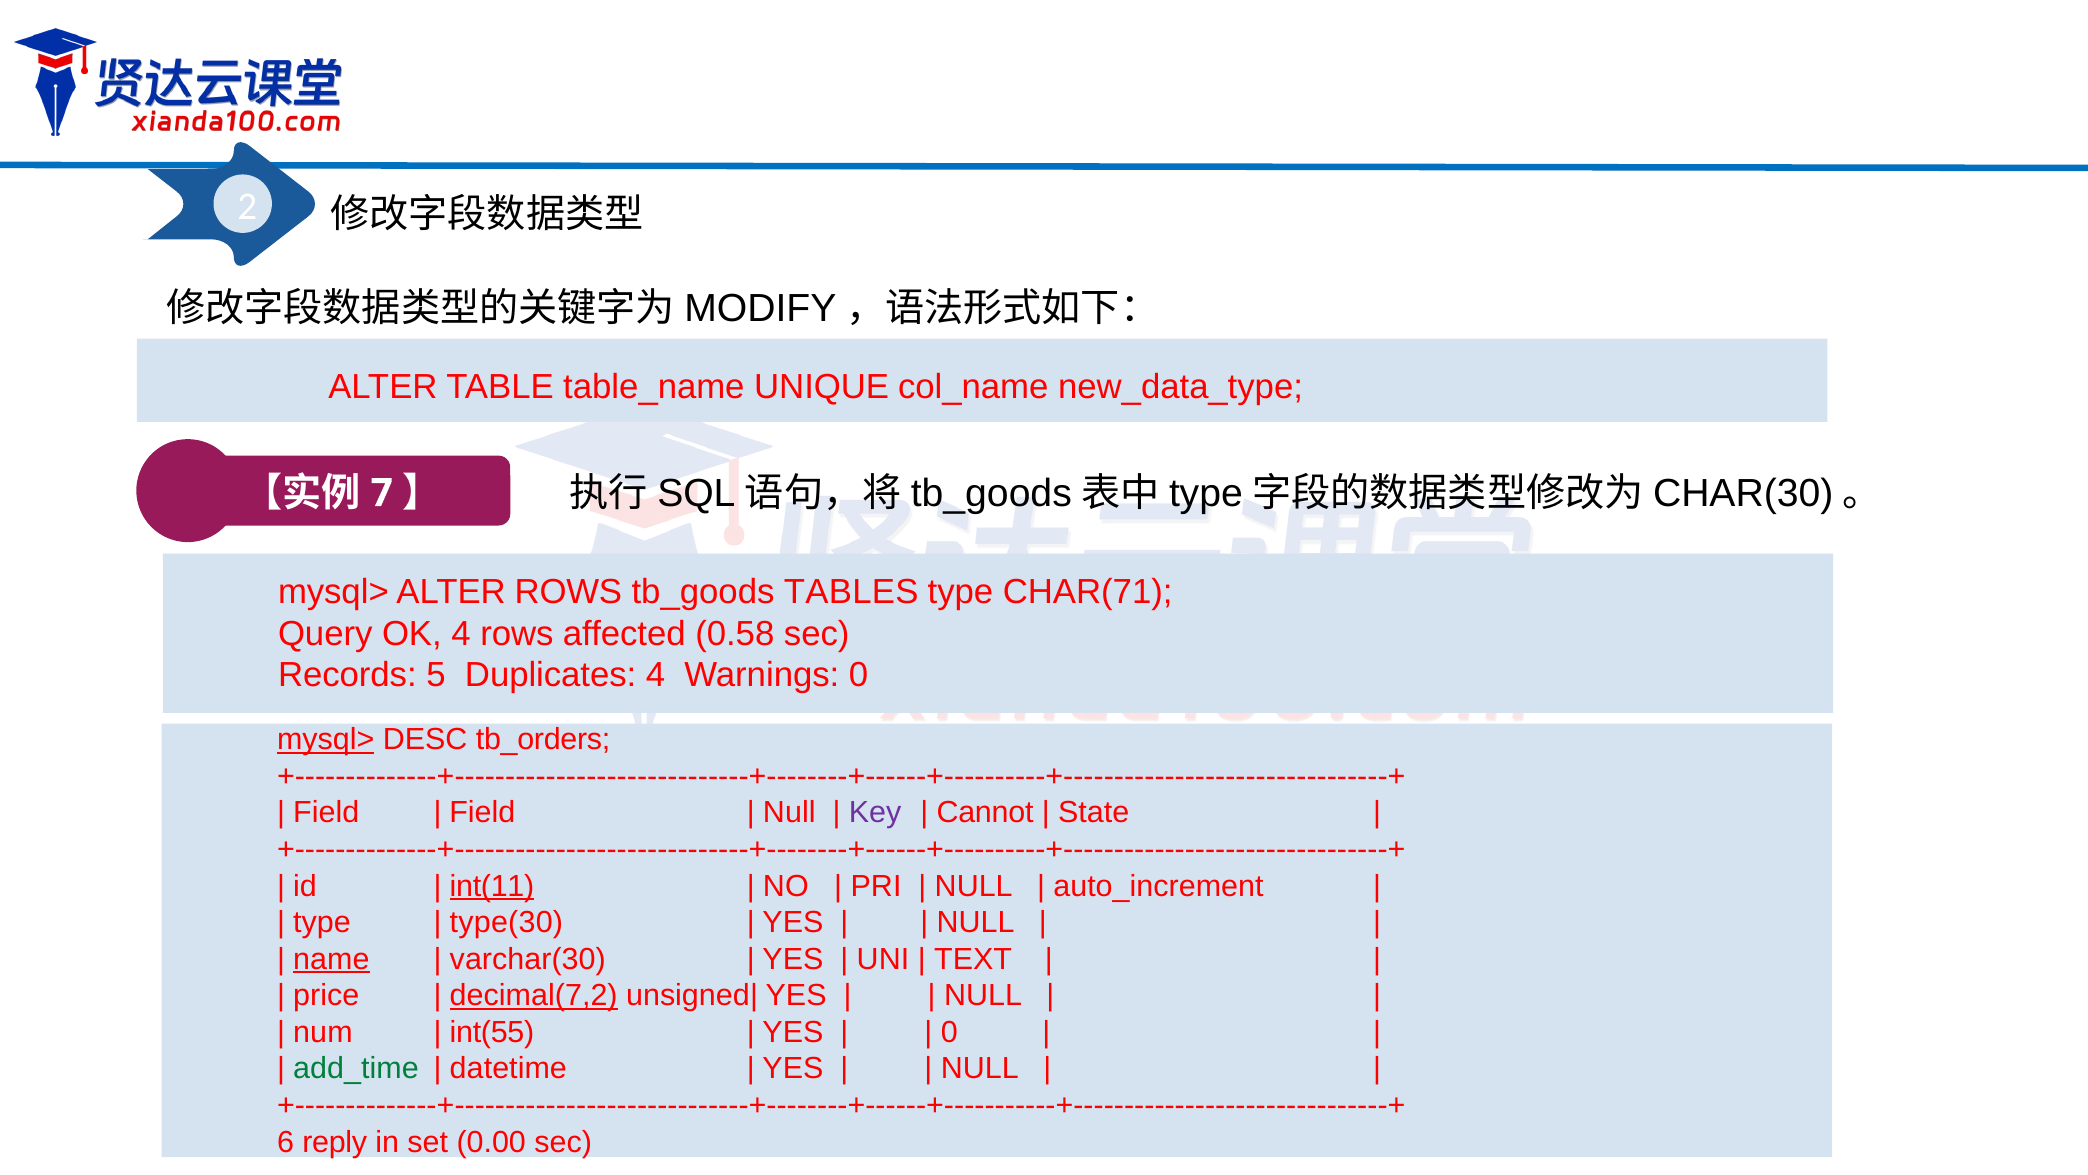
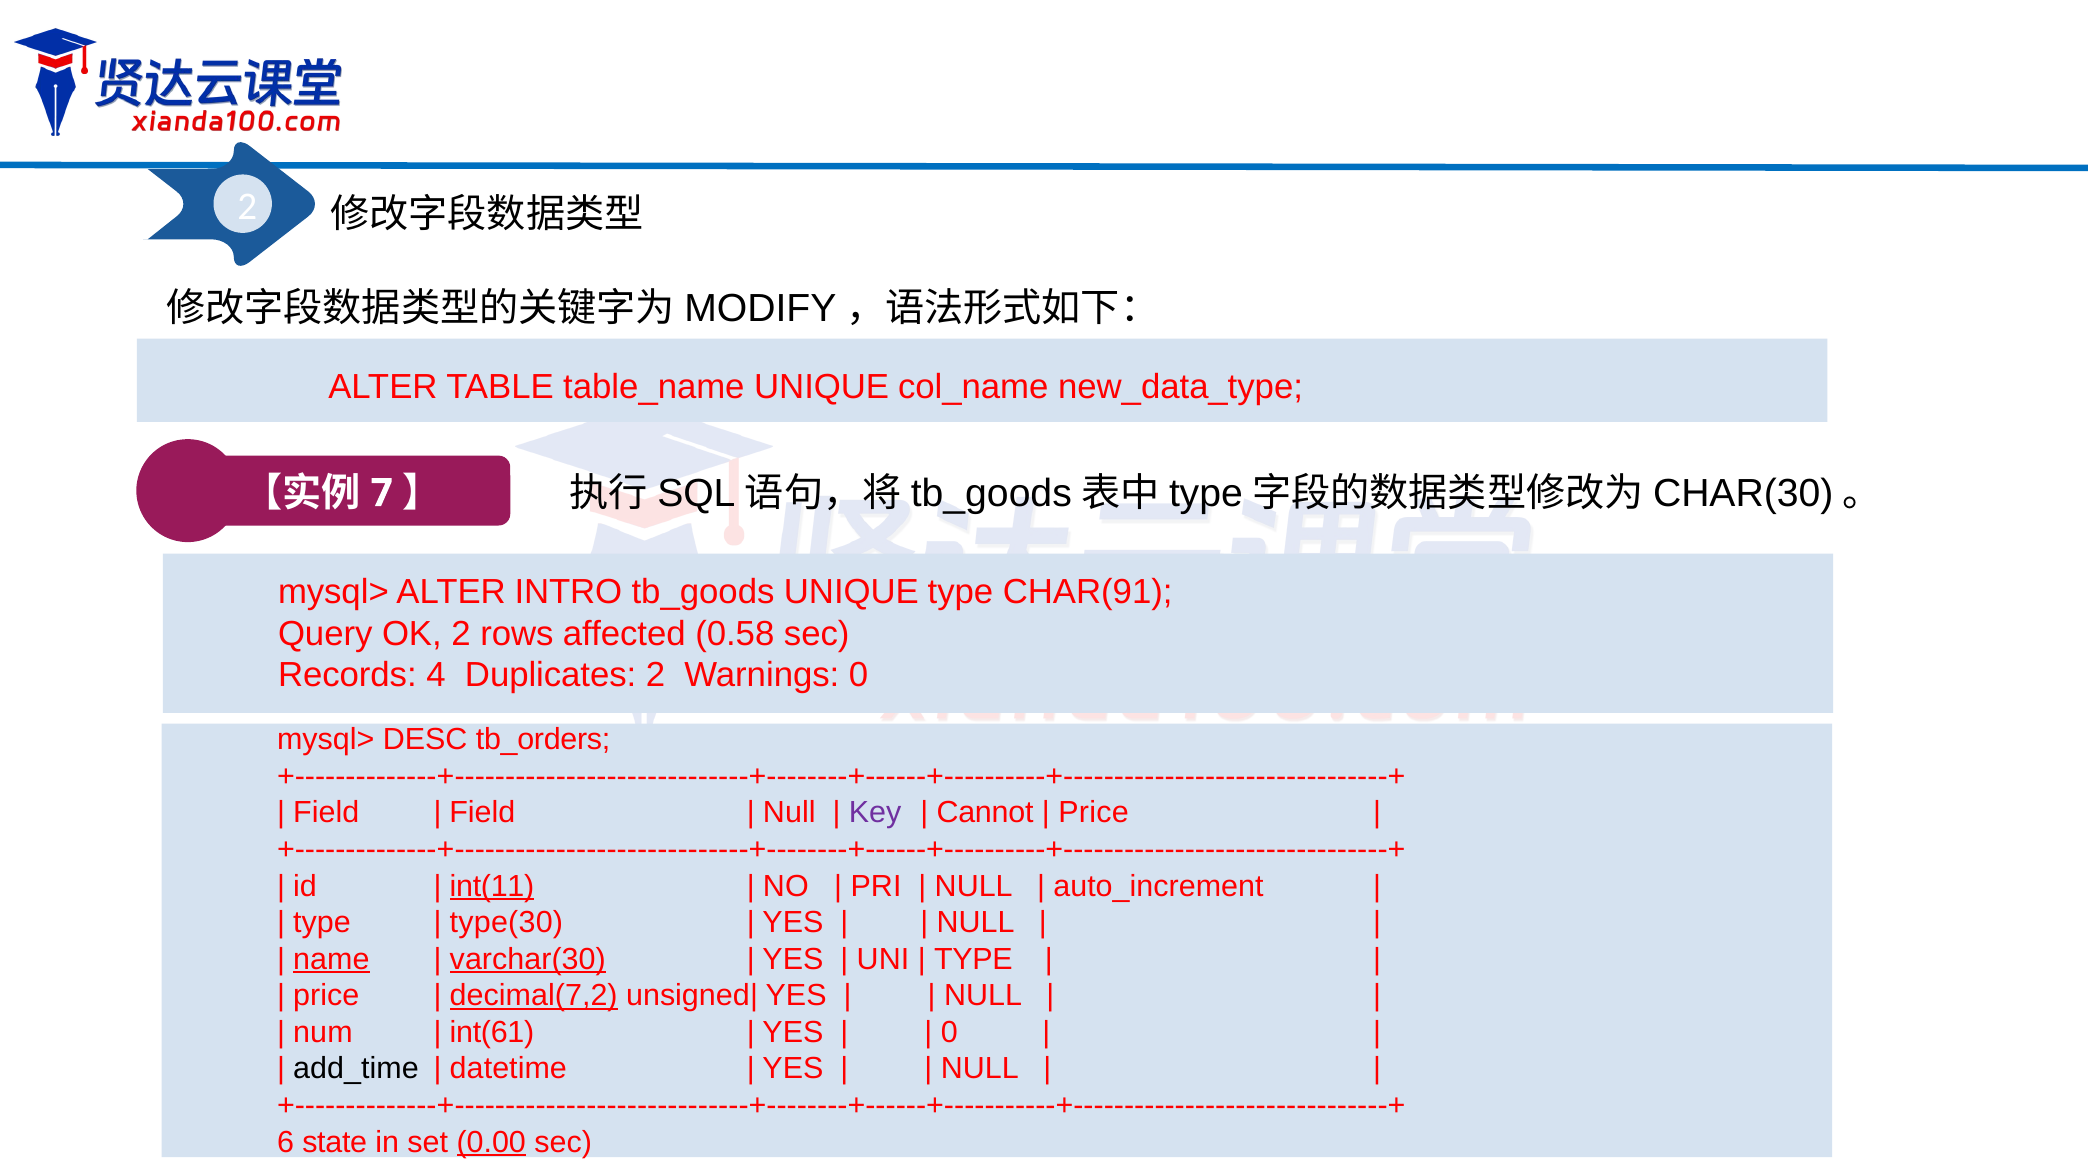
ALTER ROWS: ROWS -> INTRO
tb_goods TABLES: TABLES -> UNIQUE
CHAR(71: CHAR(71 -> CHAR(91
OK 4: 4 -> 2
5: 5 -> 4
Duplicates 4: 4 -> 2
mysql> at (326, 739) underline: present -> none
State at (1094, 812): State -> Price
varchar(30 underline: none -> present
TEXT at (973, 959): TEXT -> TYPE
int(55: int(55 -> int(61
add_time colour: green -> black
reply: reply -> state
0.00 underline: none -> present
